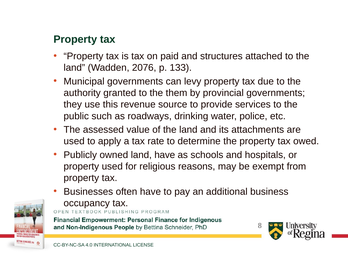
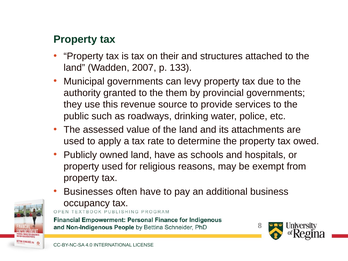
paid: paid -> their
2076: 2076 -> 2007
